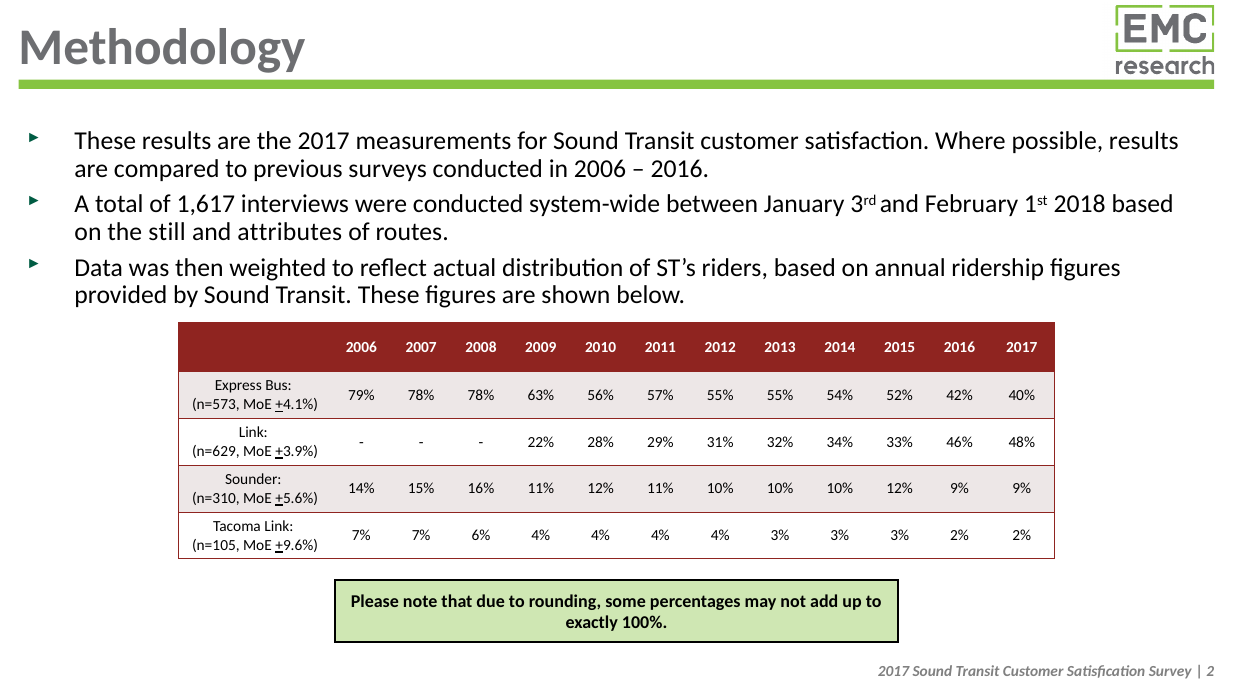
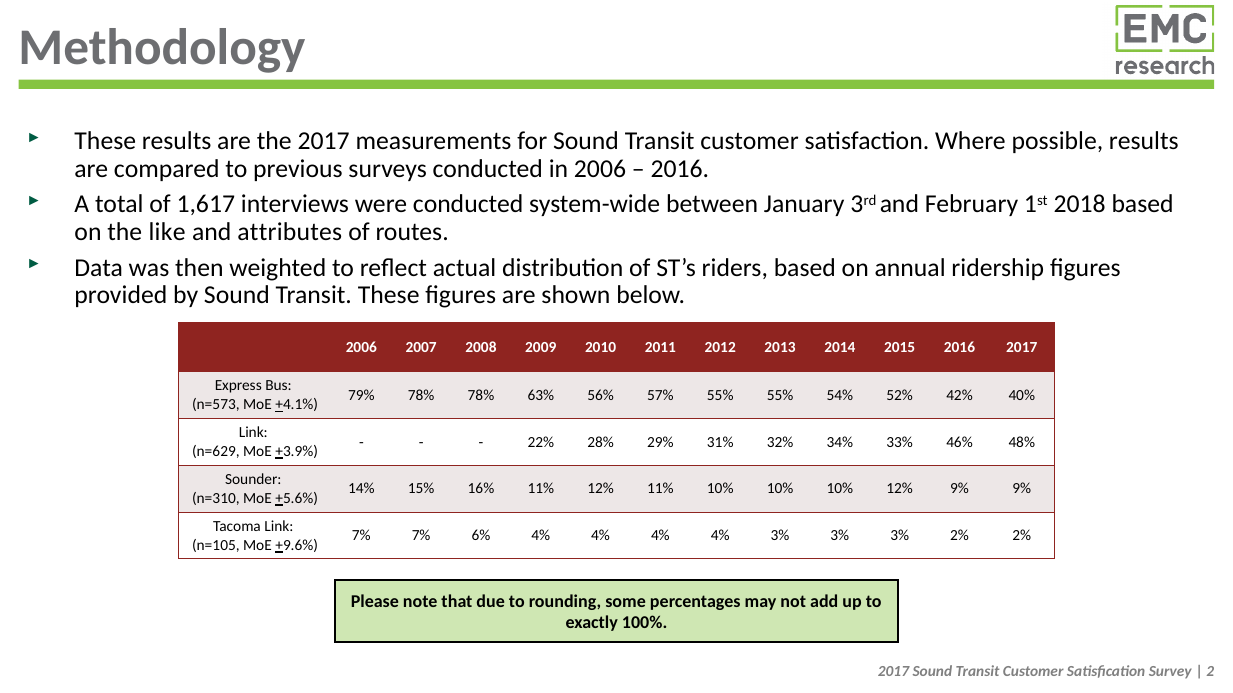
still: still -> like
